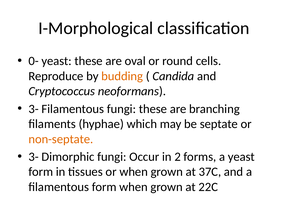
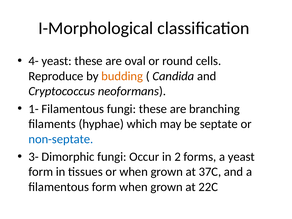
0-: 0- -> 4-
3- at (34, 109): 3- -> 1-
non-septate colour: orange -> blue
